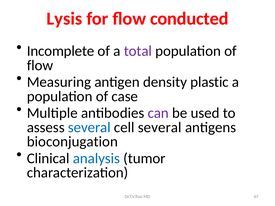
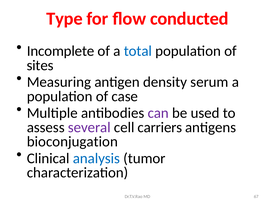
Lysis: Lysis -> Type
total colour: purple -> blue
flow at (40, 65): flow -> sites
plastic: plastic -> serum
several at (89, 127) colour: blue -> purple
cell several: several -> carriers
